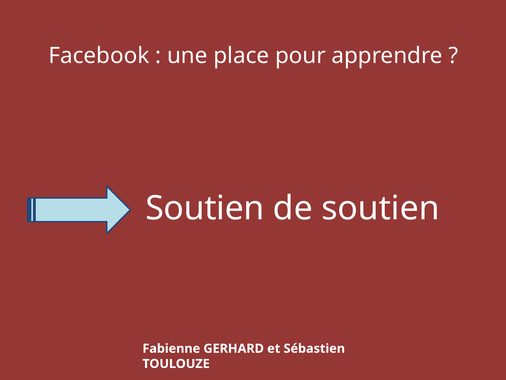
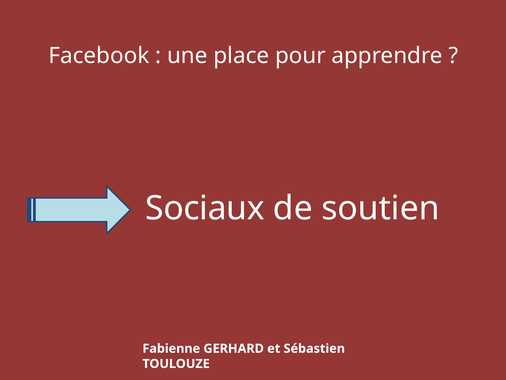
Soutien at (205, 208): Soutien -> Sociaux
